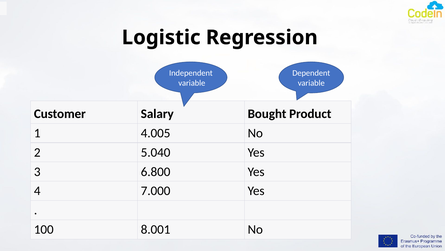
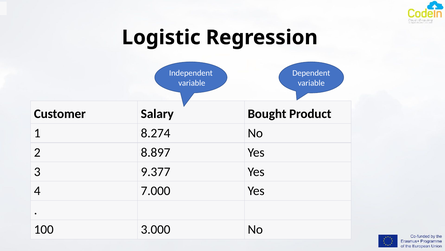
4.005: 4.005 -> 8.274
5.040: 5.040 -> 8.897
6.800: 6.800 -> 9.377
8.001: 8.001 -> 3.000
